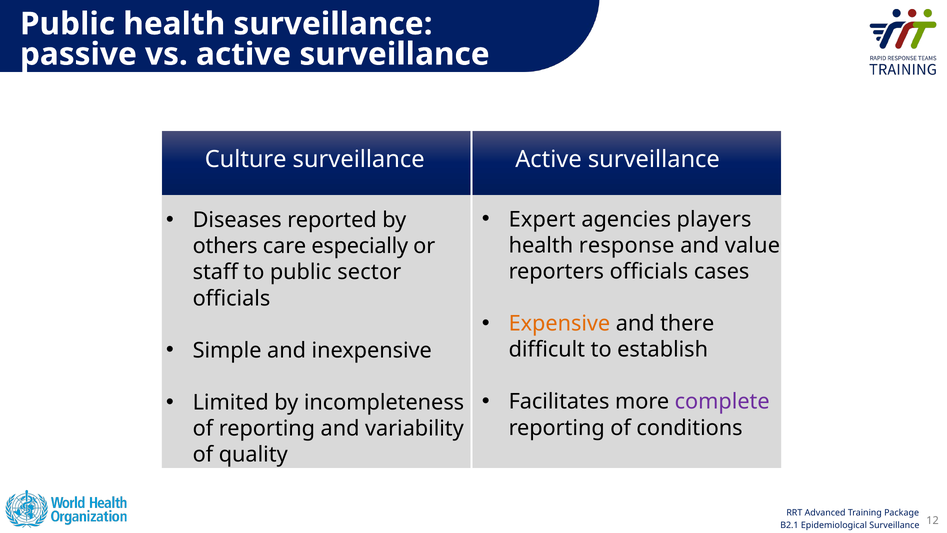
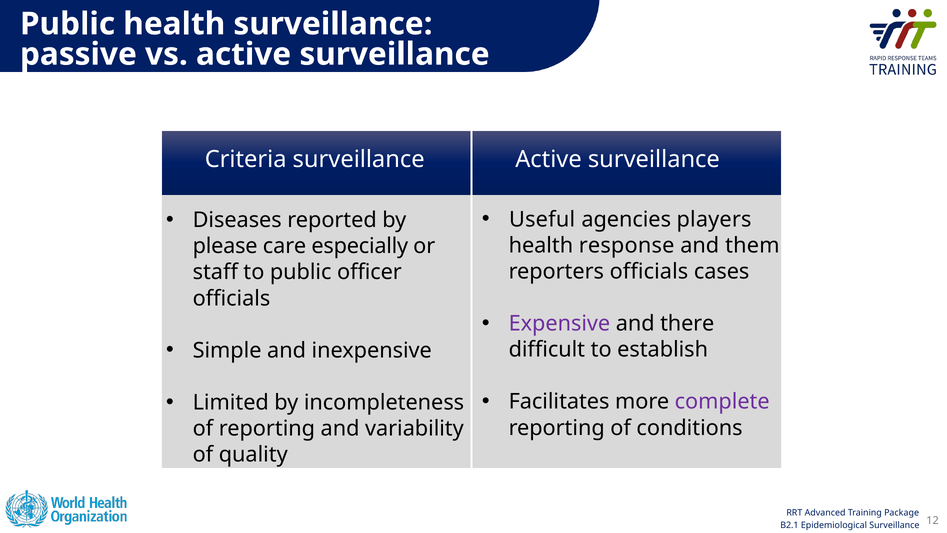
Culture: Culture -> Criteria
Expert: Expert -> Useful
value: value -> them
others: others -> please
sector: sector -> officer
Expensive colour: orange -> purple
